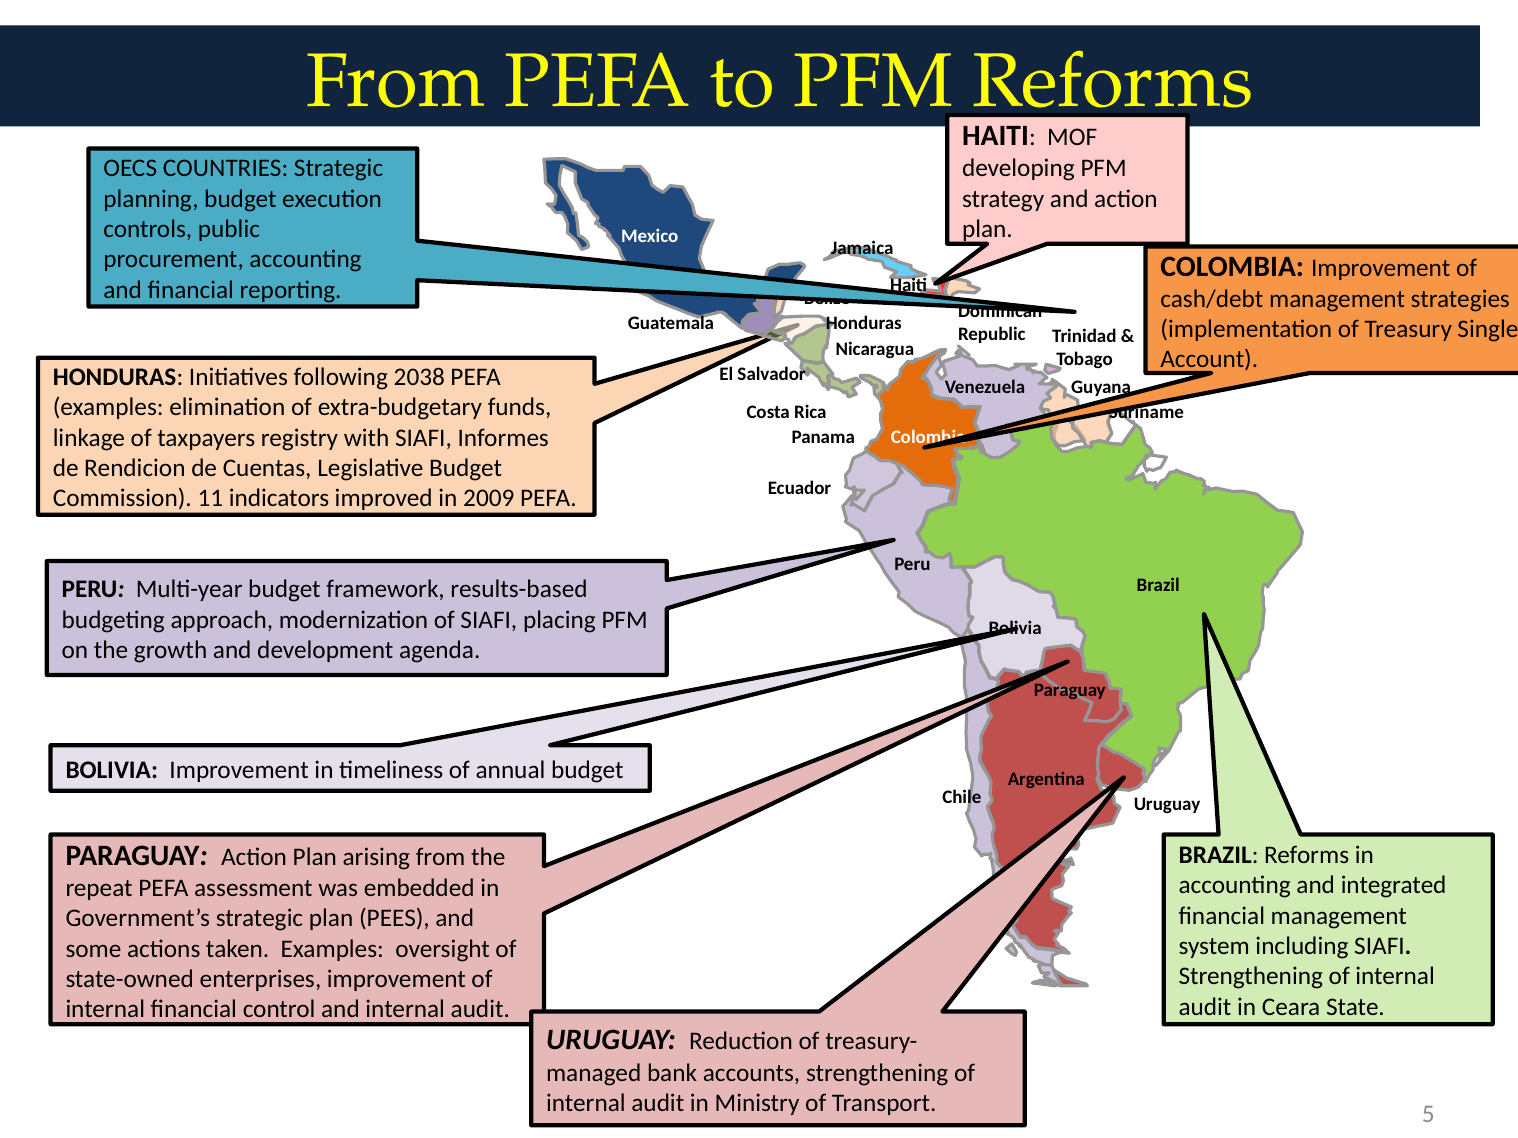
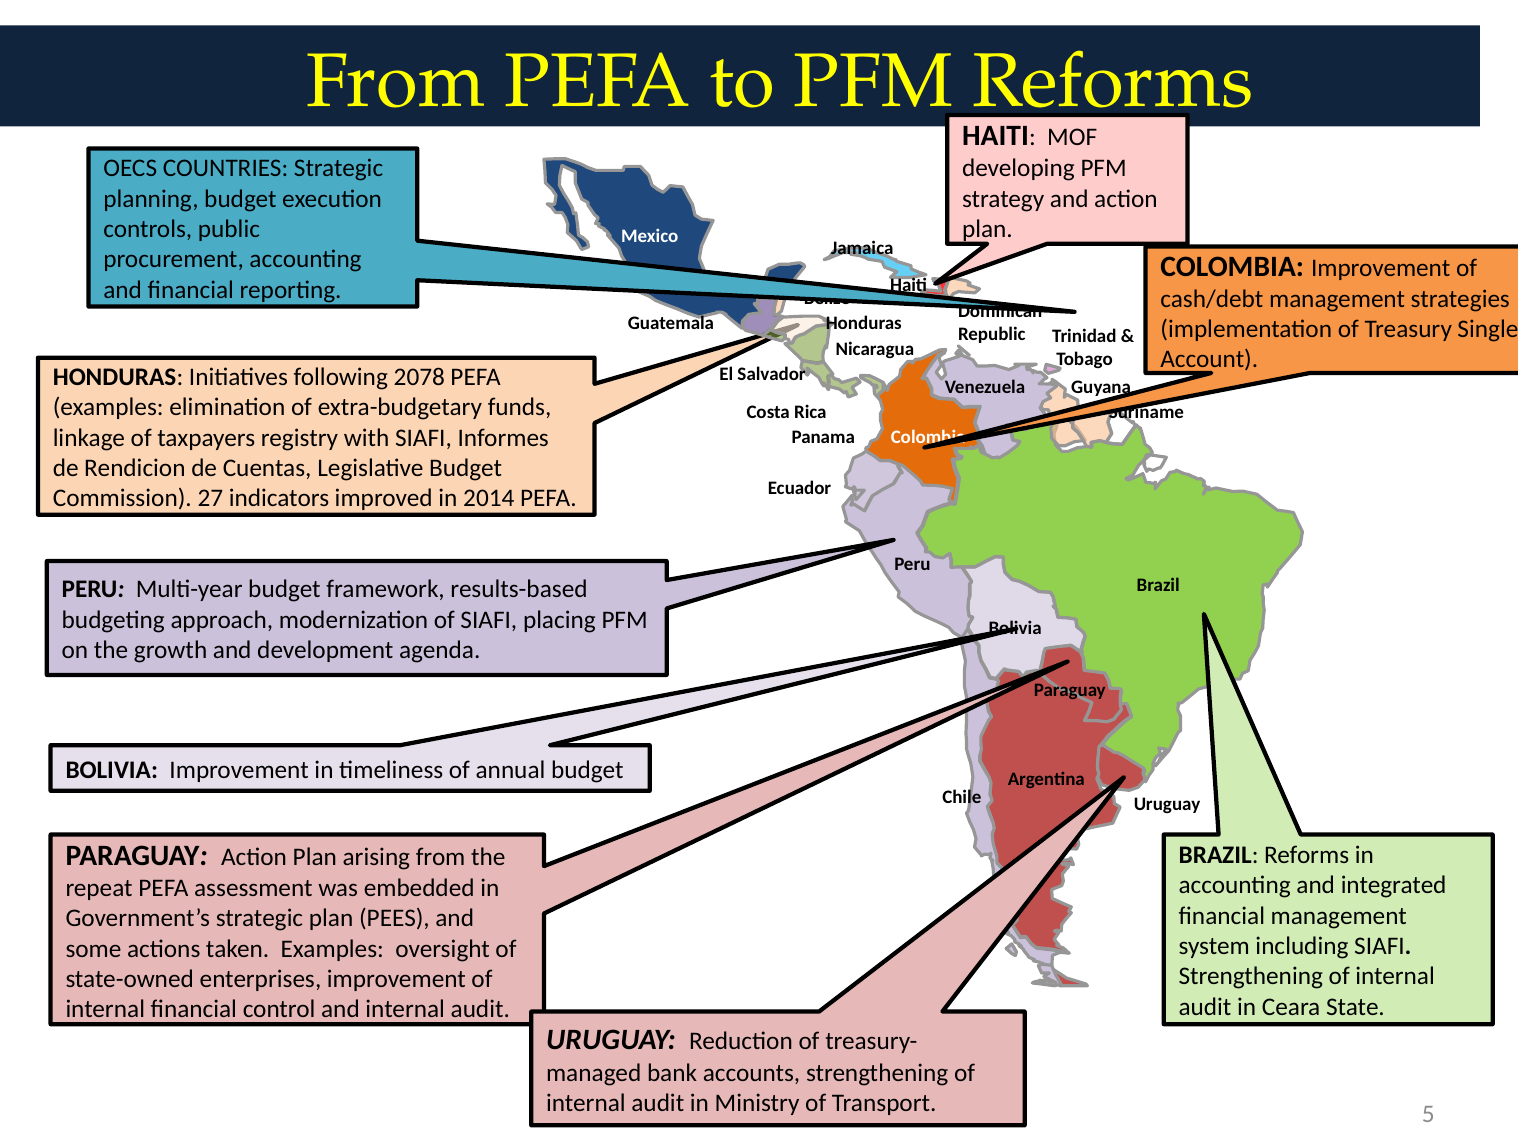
2038: 2038 -> 2078
11: 11 -> 27
2009: 2009 -> 2014
